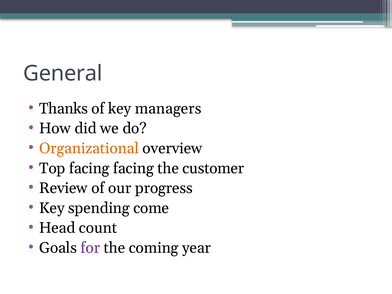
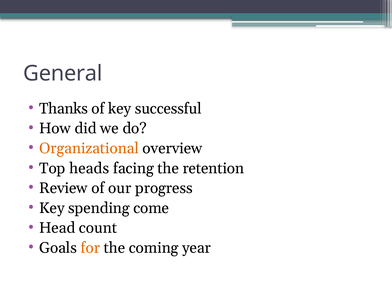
managers: managers -> successful
Top facing: facing -> heads
customer: customer -> retention
for colour: purple -> orange
